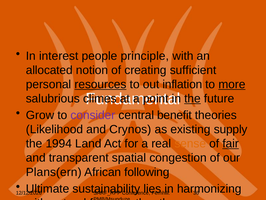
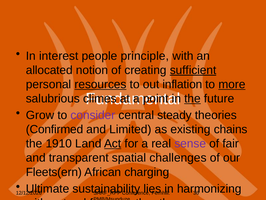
sufficient underline: none -> present
central benefit: benefit -> steady
Likelihood: Likelihood -> Confirmed
Crynos: Crynos -> Limited
supply: supply -> chains
1994: 1994 -> 1910
Act underline: none -> present
sense colour: orange -> purple
fair underline: present -> none
congestion: congestion -> challenges
Plans(ern: Plans(ern -> Fleets(ern
following: following -> charging
